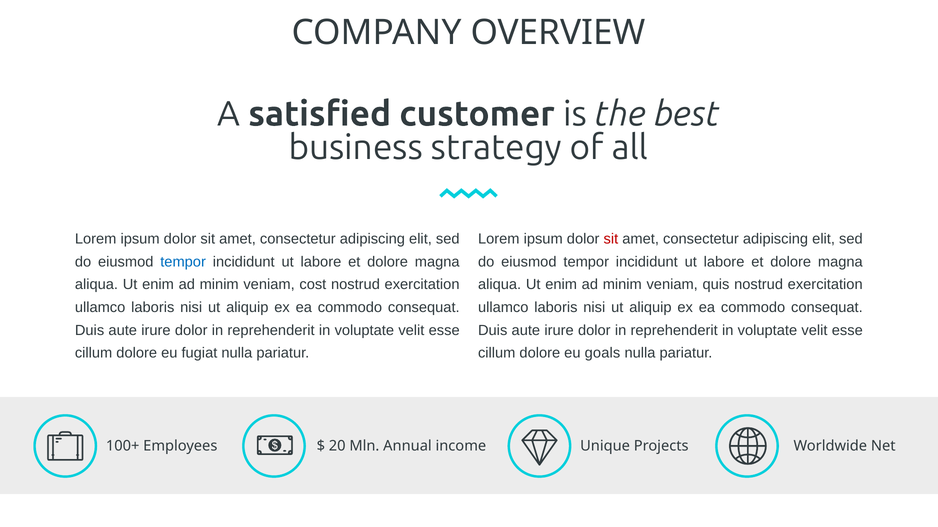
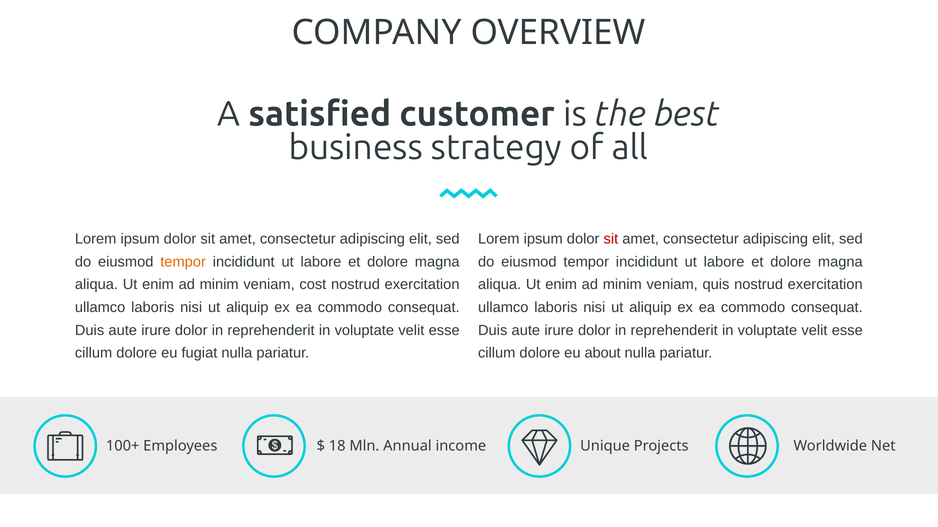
tempor at (183, 262) colour: blue -> orange
goals: goals -> about
20: 20 -> 18
